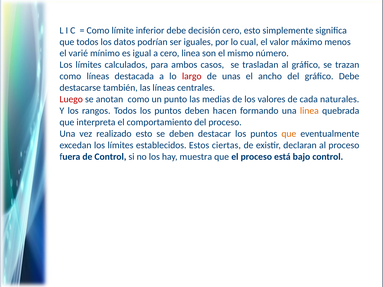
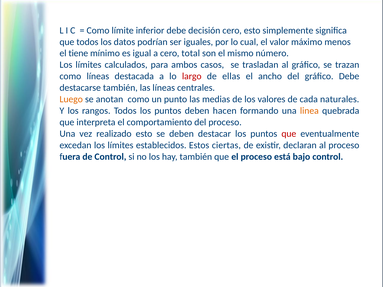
varié: varié -> tiene
cero linea: linea -> total
unas: unas -> ellas
Luego colour: red -> orange
que at (289, 134) colour: orange -> red
hay muestra: muestra -> también
